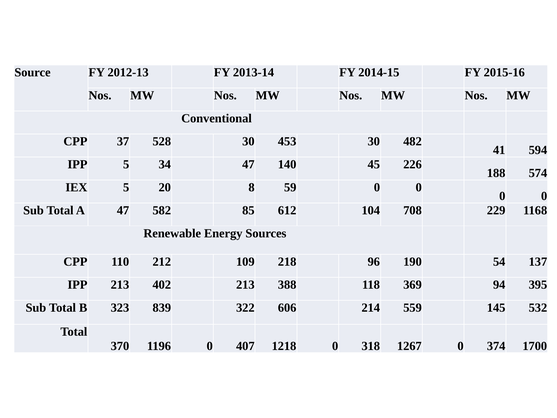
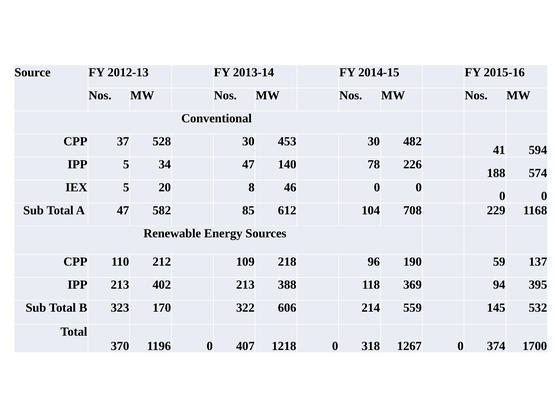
45: 45 -> 78
59: 59 -> 46
54: 54 -> 59
839: 839 -> 170
